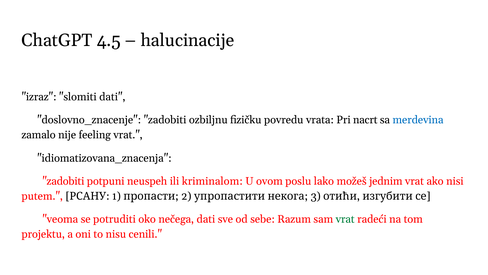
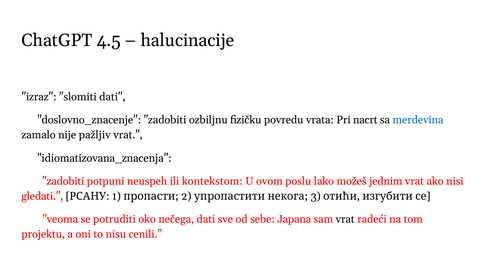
feeling: feeling -> pažljiv
kriminalom: kriminalom -> kontekstom
putem: putem -> gledati
Razum: Razum -> Japana
vrat at (345, 219) colour: green -> black
